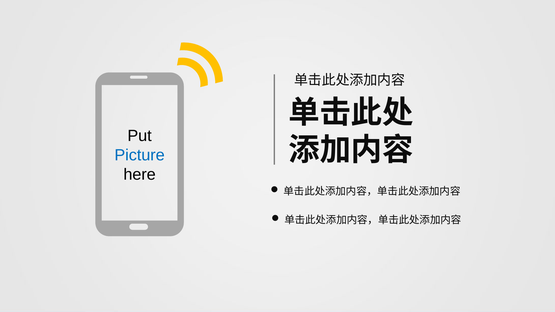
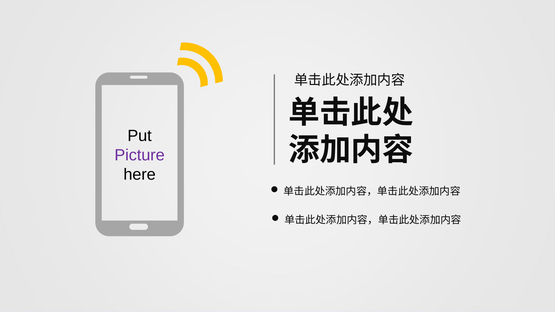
Picture colour: blue -> purple
